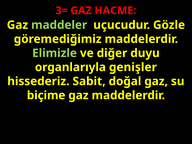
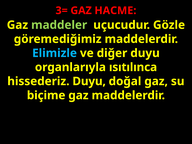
Elimizle colour: light green -> light blue
genişler: genişler -> ısıtılınca
hissederiz Sabit: Sabit -> Duyu
